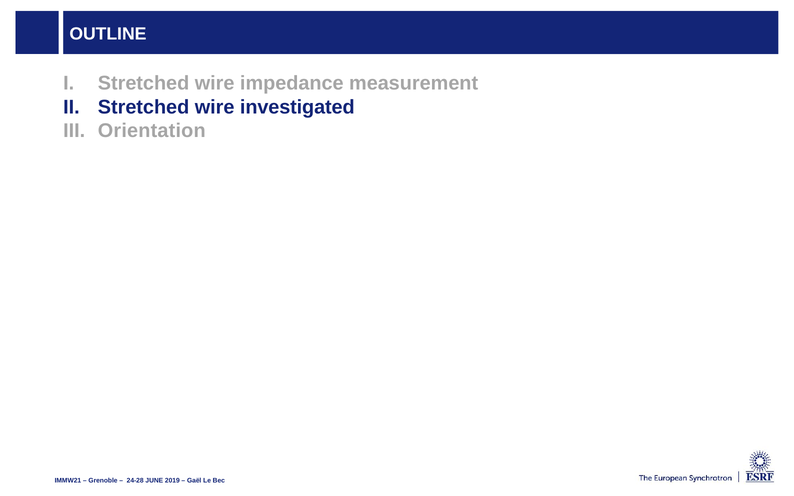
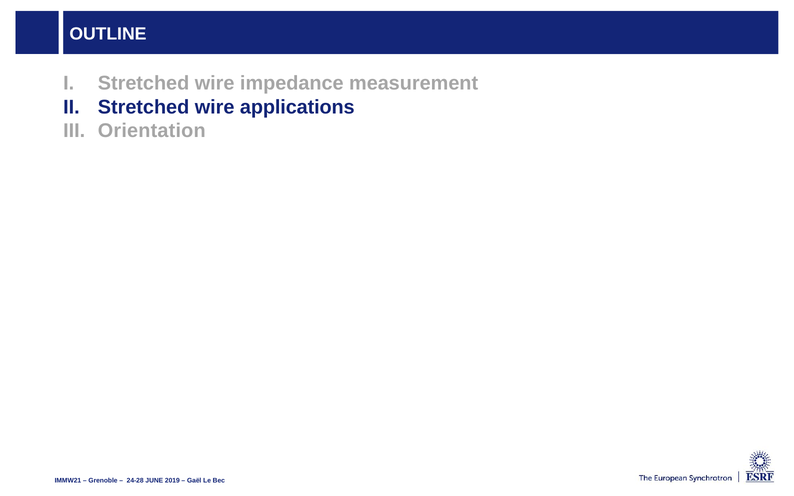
investigated: investigated -> applications
